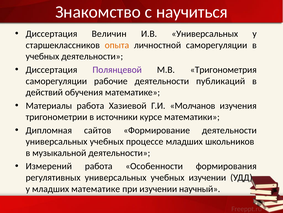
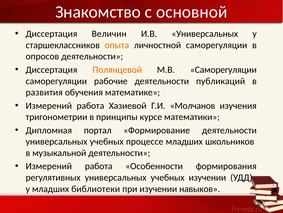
научиться: научиться -> основной
учебных at (42, 56): учебных -> опросов
Полянцевой colour: purple -> orange
М.В Тригонометрия: Тригонометрия -> Саморегуляции
действий: действий -> развития
Материалы at (49, 105): Материалы -> Измерений
источники: источники -> принципы
сайтов: сайтов -> портал
младших математике: математике -> библиотеки
научный: научный -> навыков
